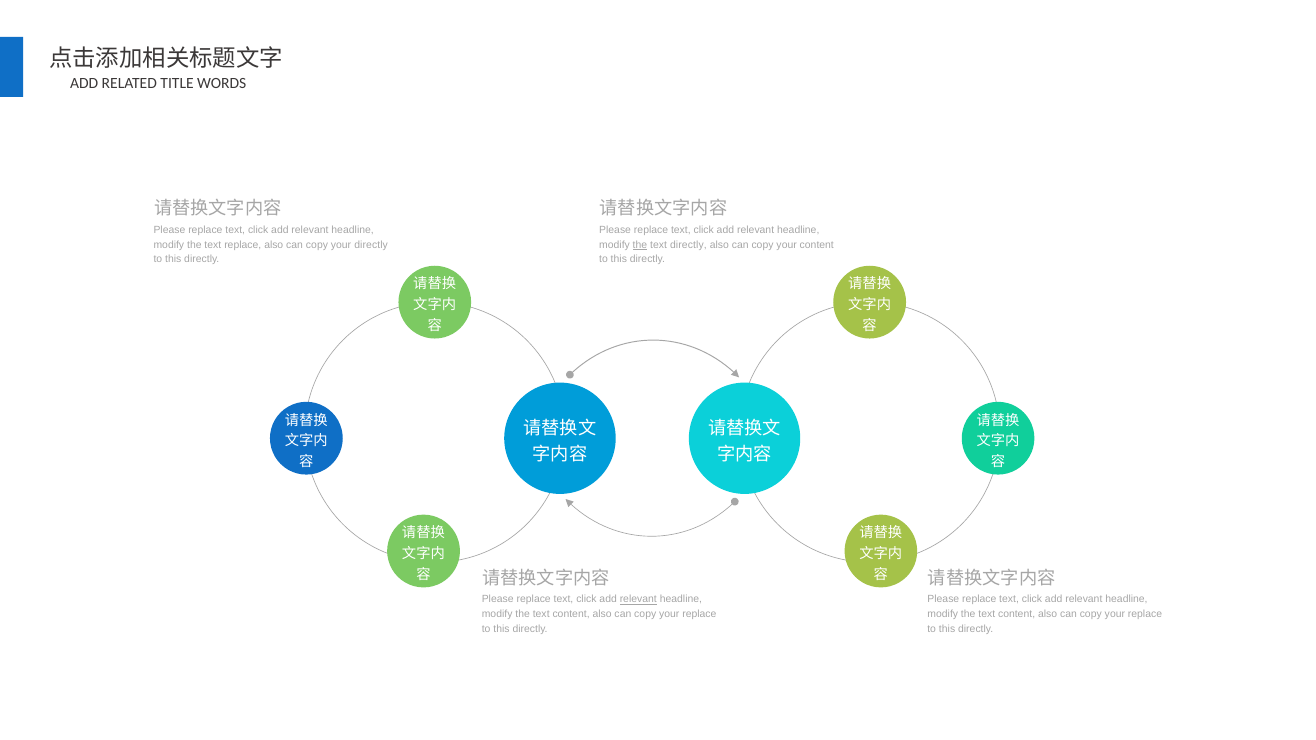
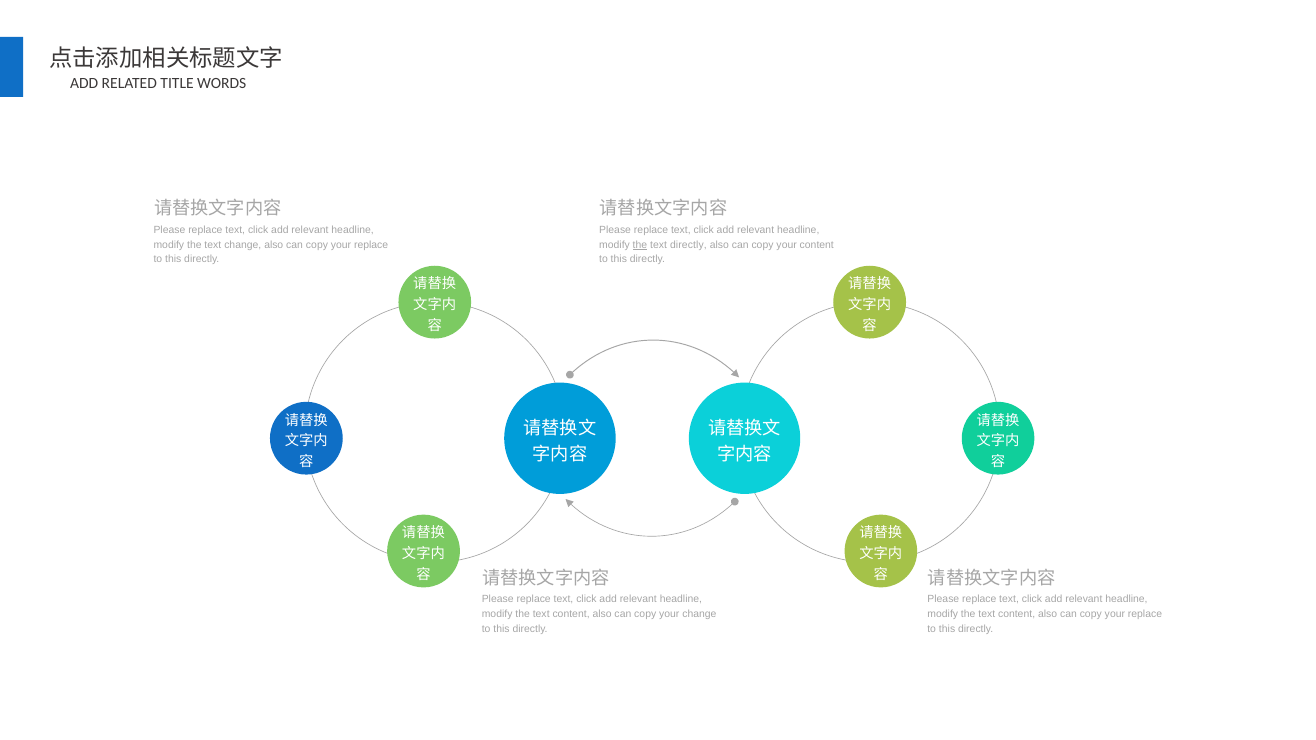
text replace: replace -> change
directly at (371, 245): directly -> replace
relevant at (638, 600) underline: present -> none
replace at (699, 615): replace -> change
